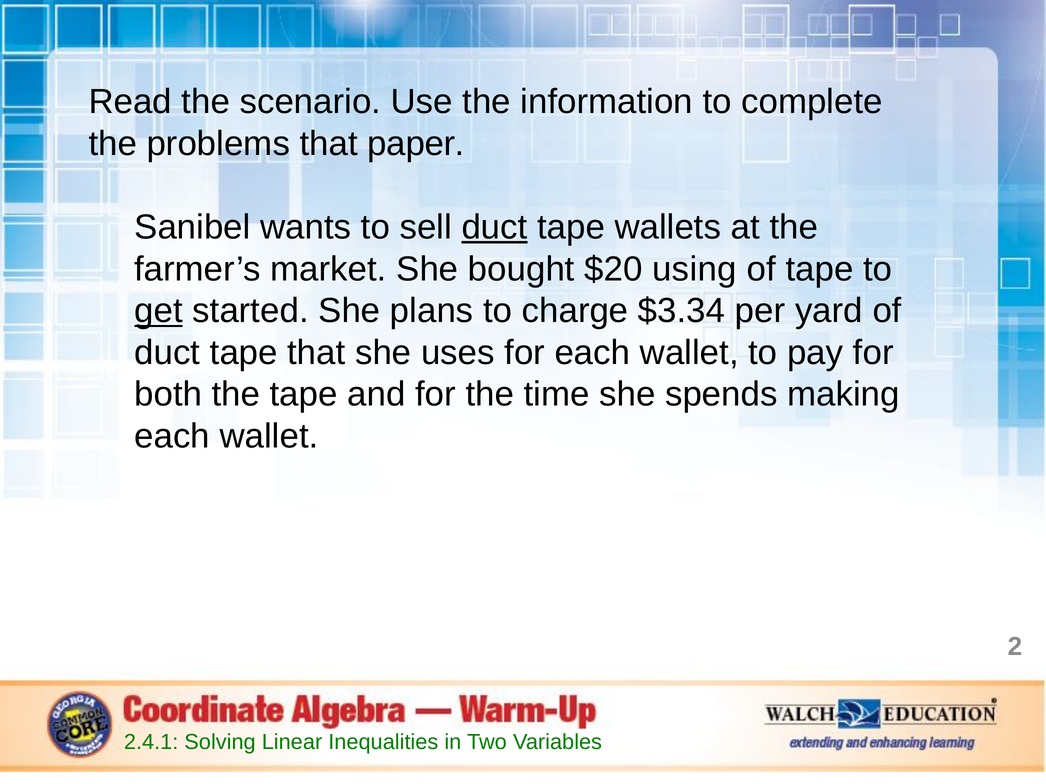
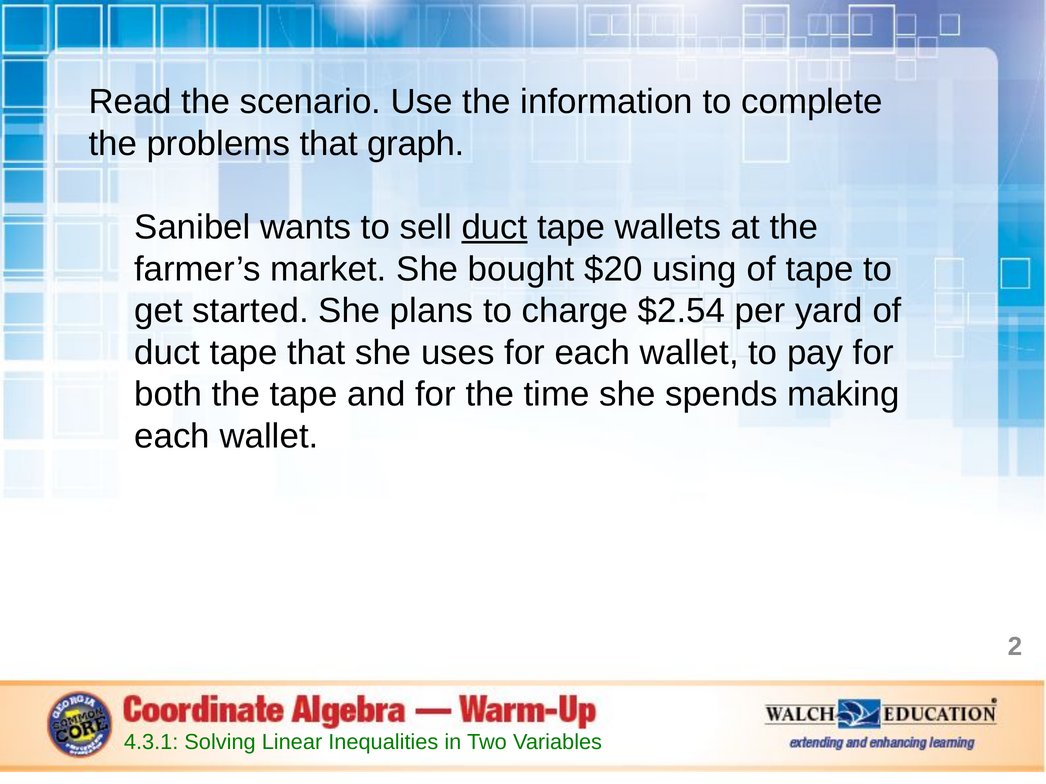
paper: paper -> graph
get underline: present -> none
$3.34: $3.34 -> $2.54
2.4.1: 2.4.1 -> 4.3.1
